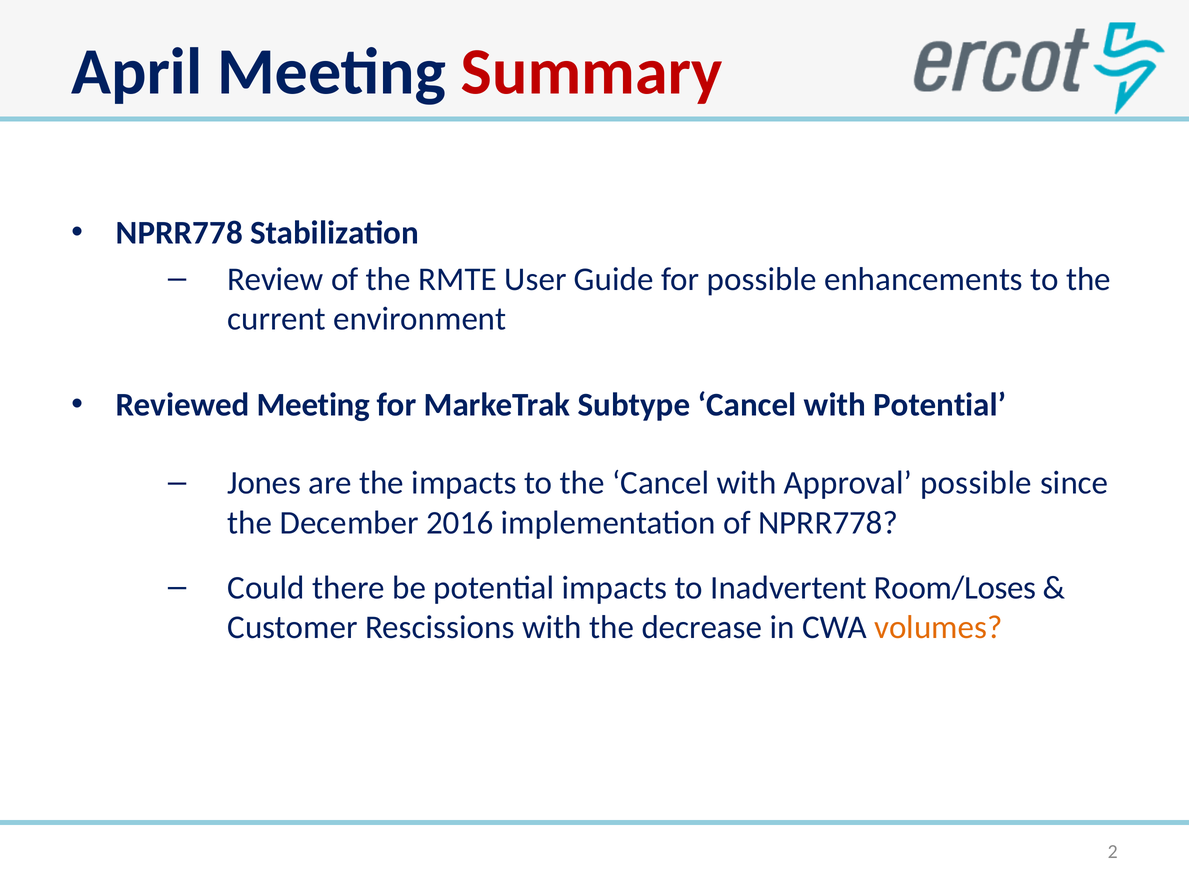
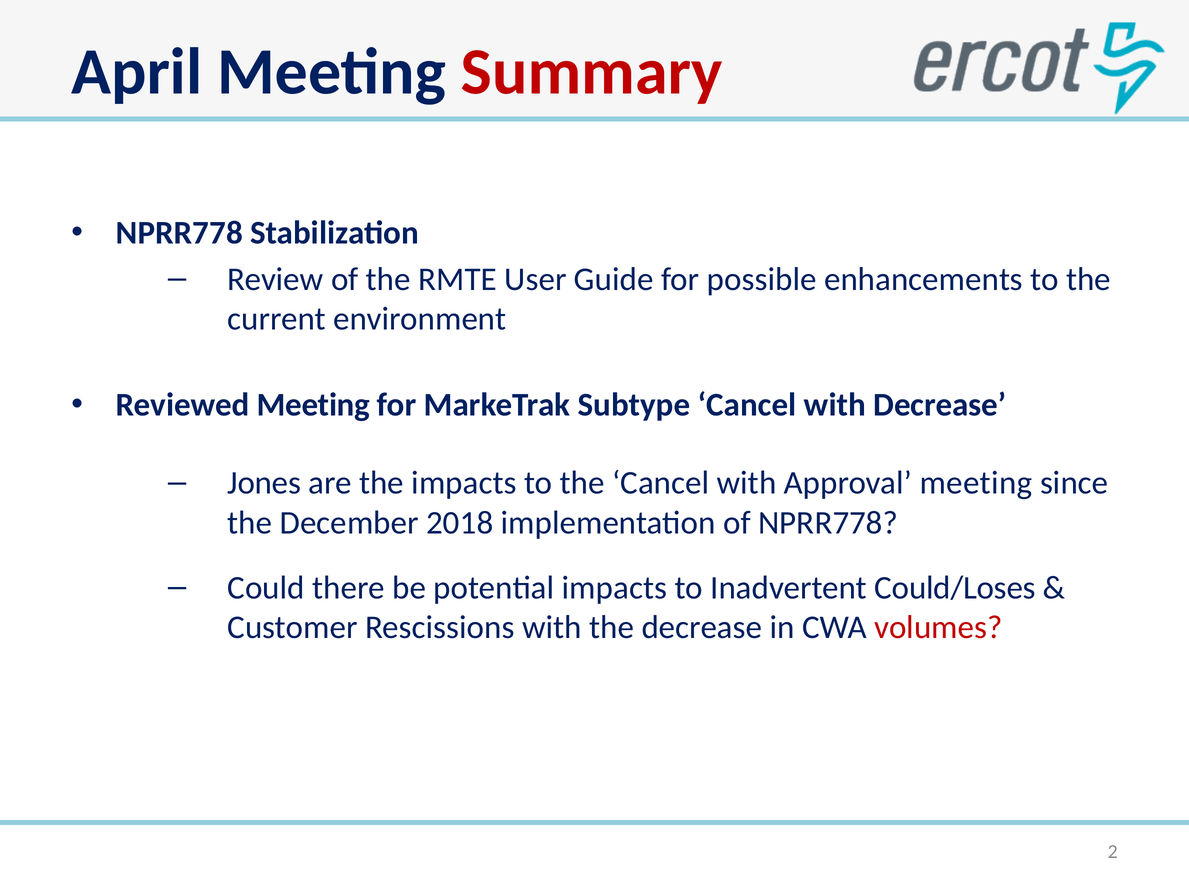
with Potential: Potential -> Decrease
Approval possible: possible -> meeting
2016: 2016 -> 2018
Room/Loses: Room/Loses -> Could/Loses
volumes colour: orange -> red
